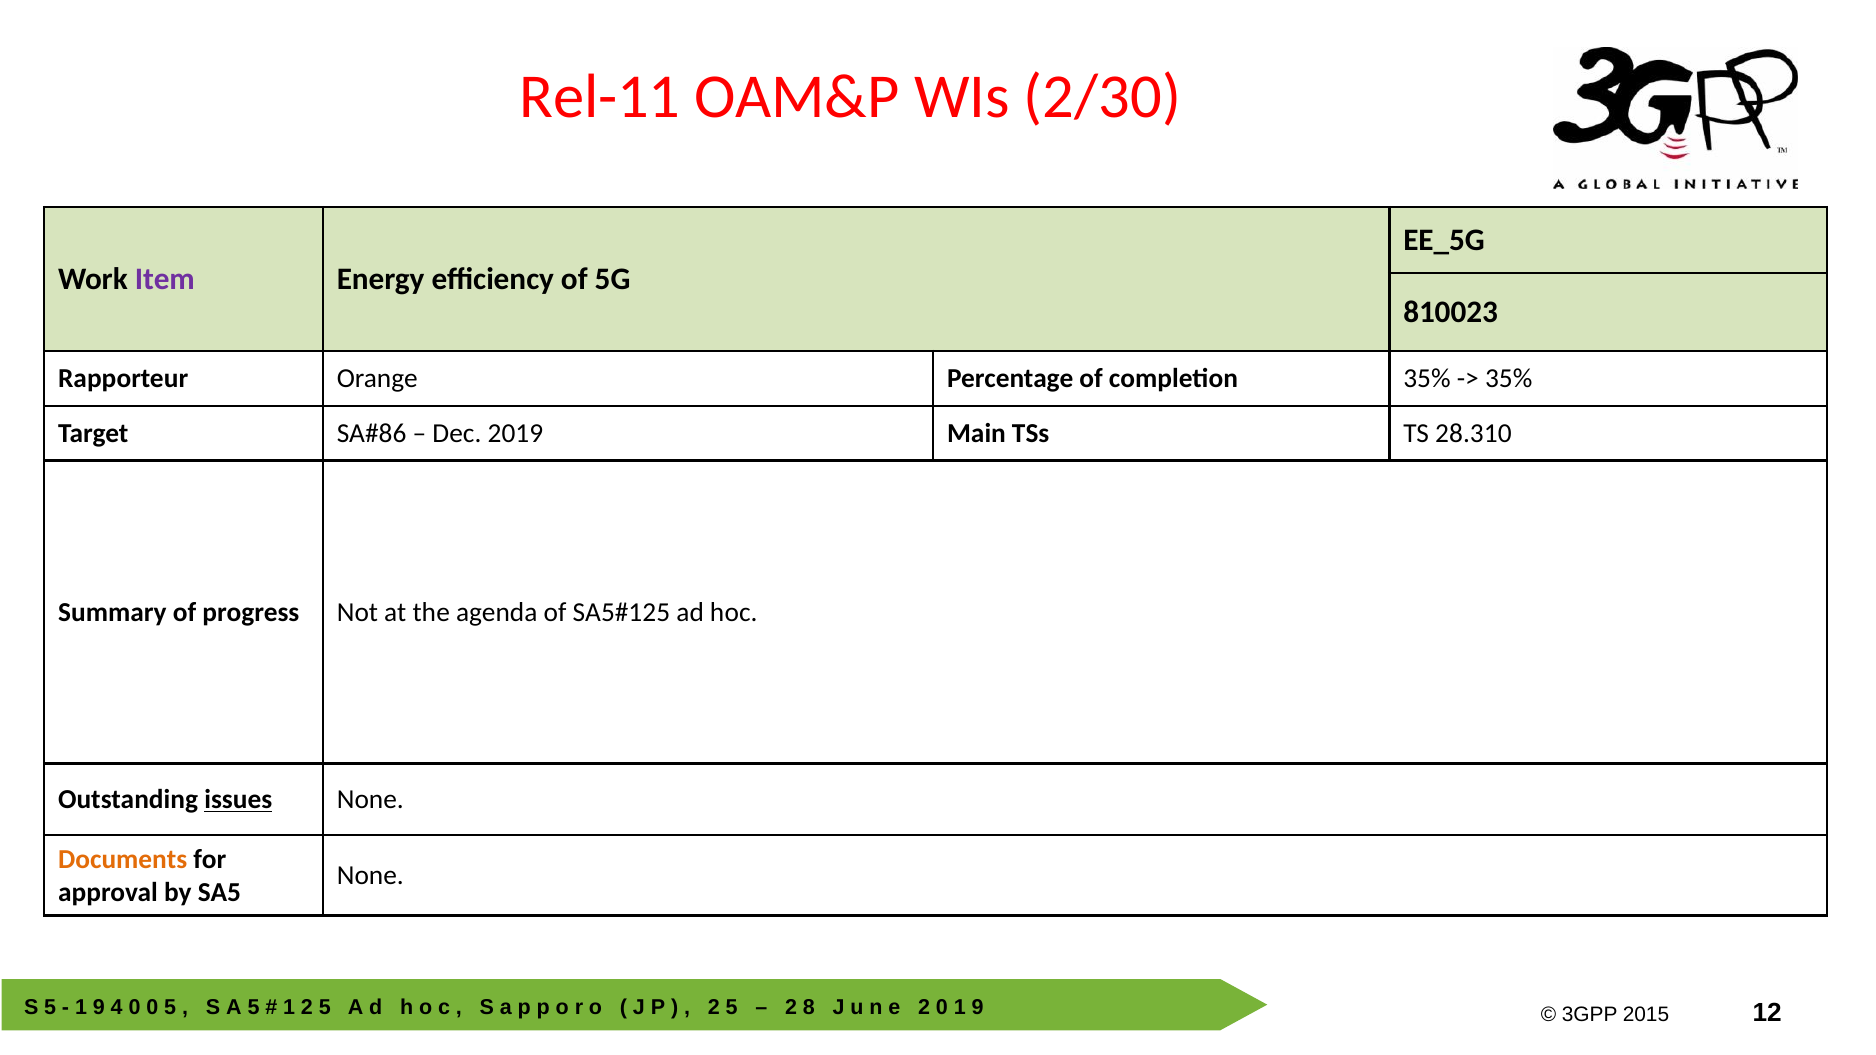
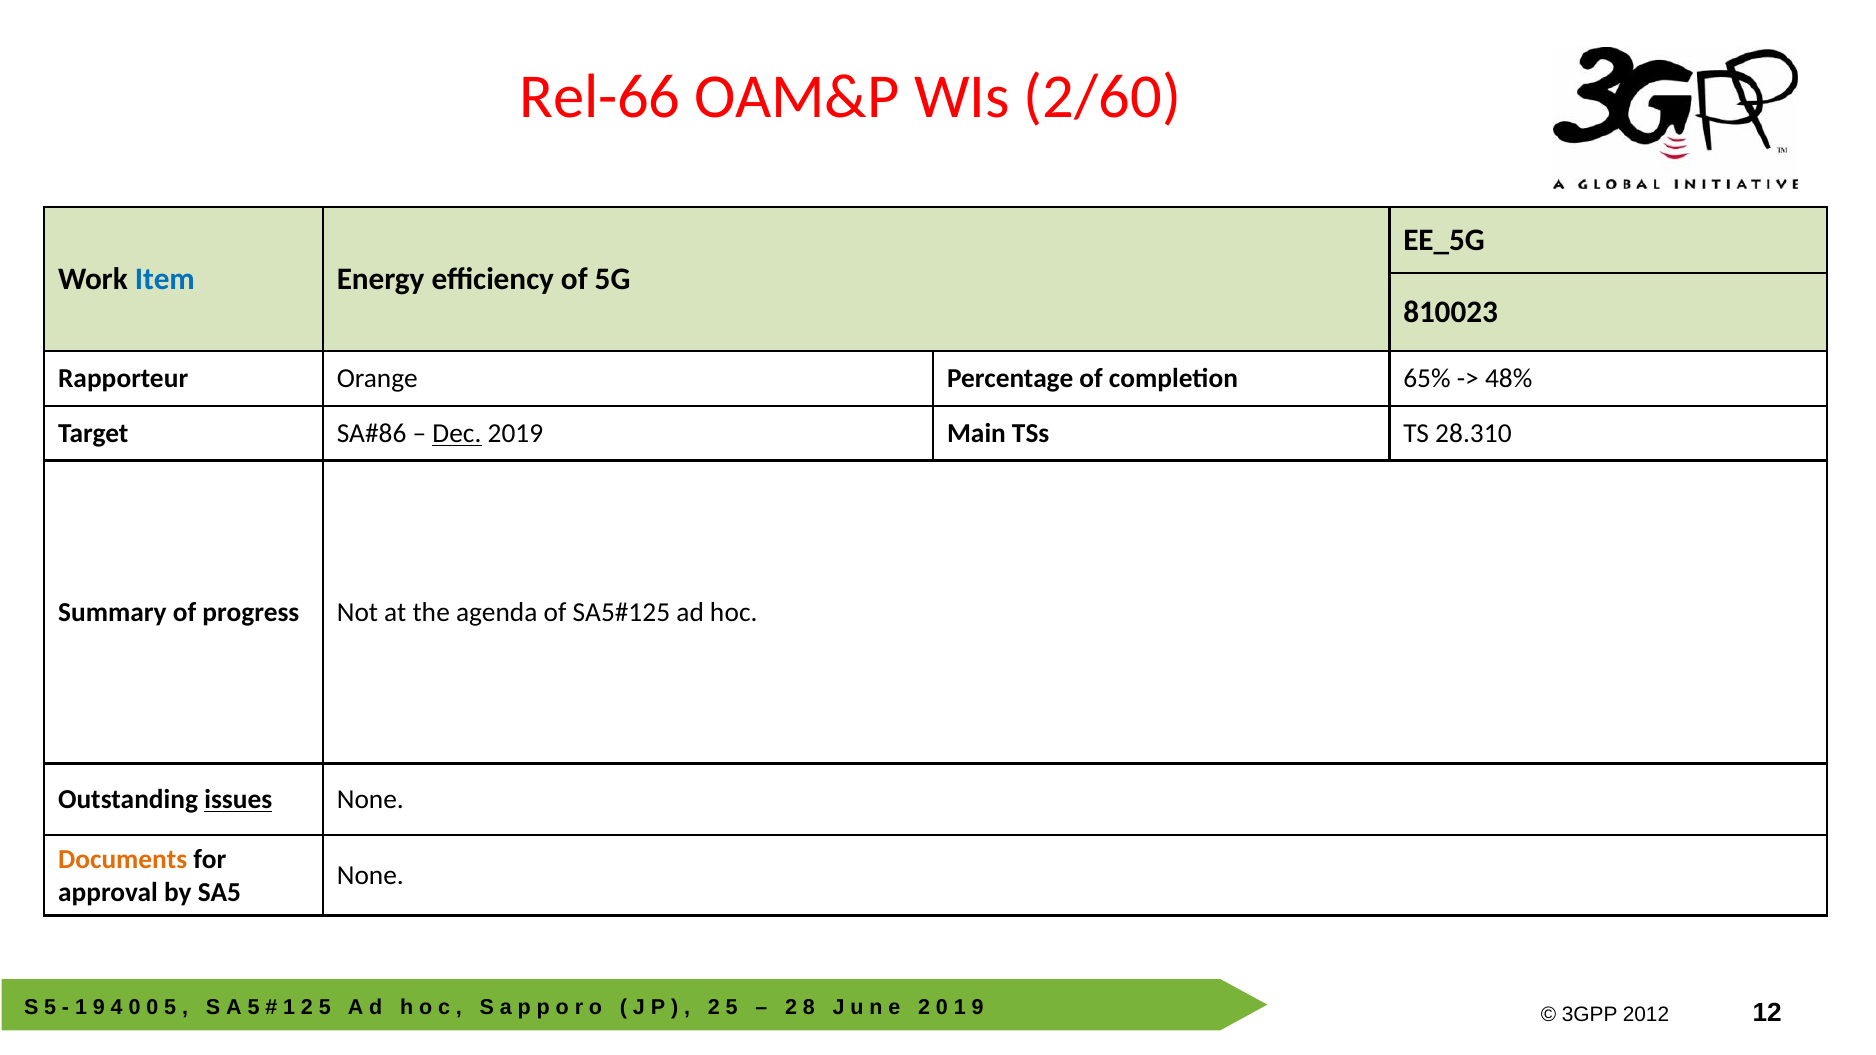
Rel-11: Rel-11 -> Rel-66
2/30: 2/30 -> 2/60
Item colour: purple -> blue
completion 35%: 35% -> 65%
35% at (1509, 379): 35% -> 48%
Dec underline: none -> present
2015 at (1646, 1015): 2015 -> 2012
